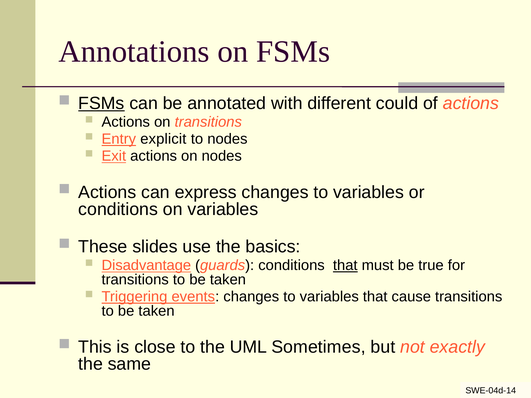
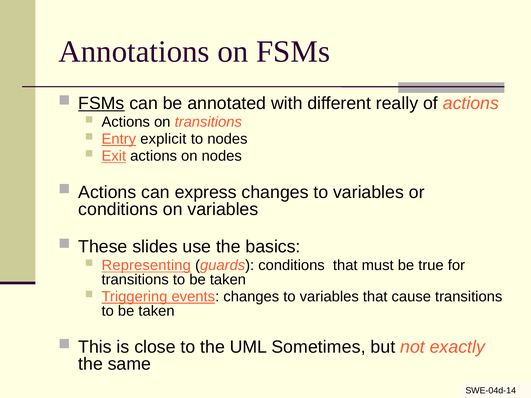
could: could -> really
Disadvantage: Disadvantage -> Representing
that at (345, 266) underline: present -> none
